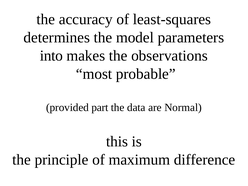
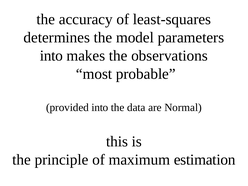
provided part: part -> into
difference: difference -> estimation
